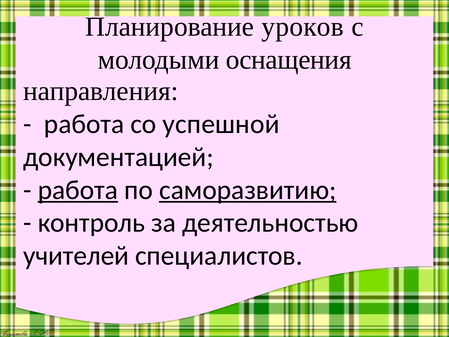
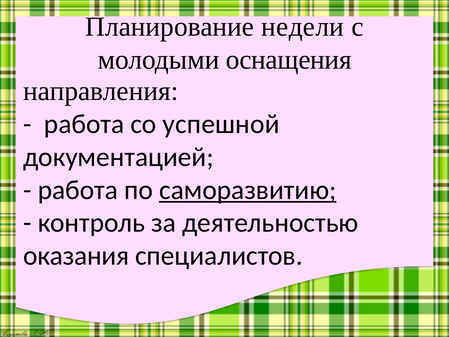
уроков: уроков -> недели
работа at (78, 190) underline: present -> none
учителей: учителей -> оказания
